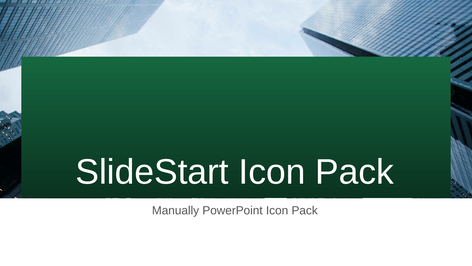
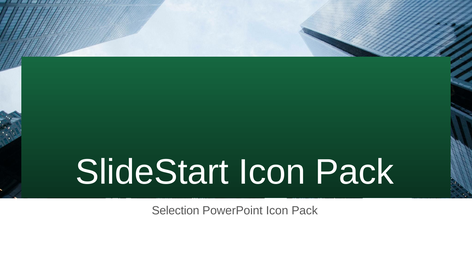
Manually: Manually -> Selection
